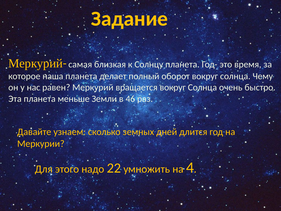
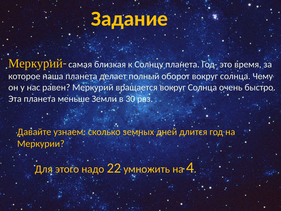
46: 46 -> 30
